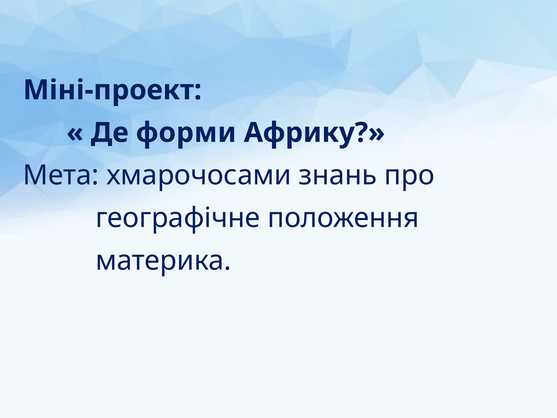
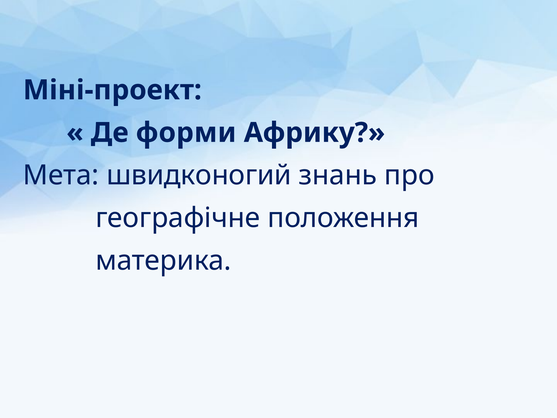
хмарочосами: хмарочосами -> швидконогий
